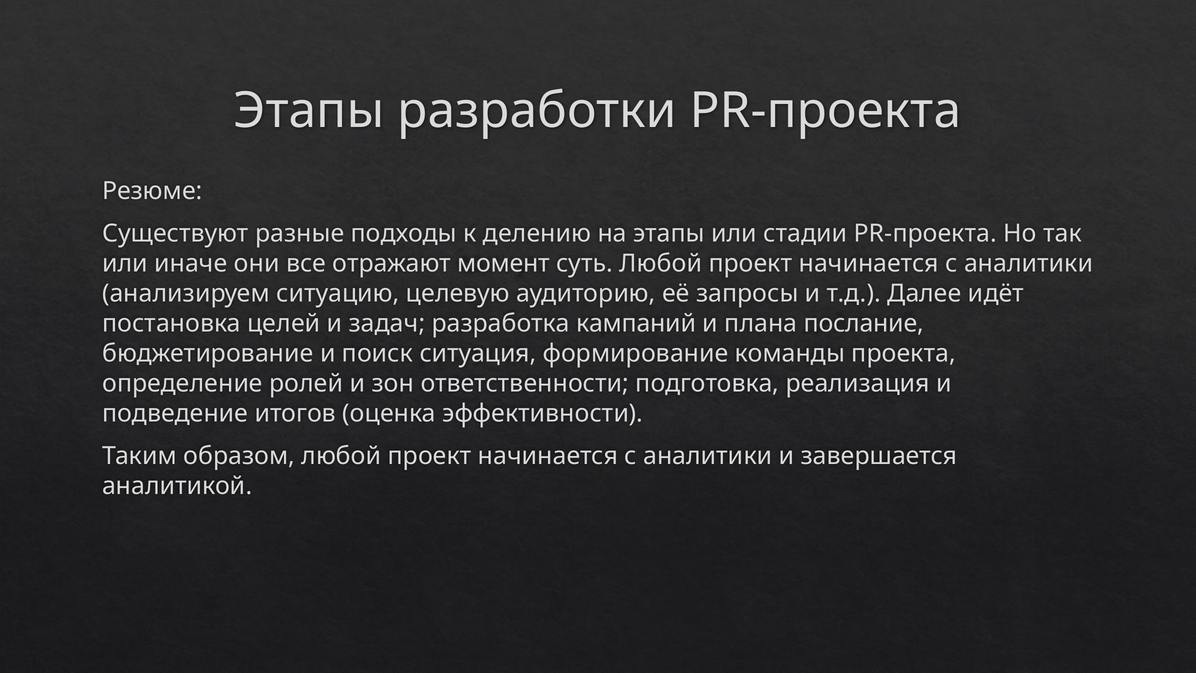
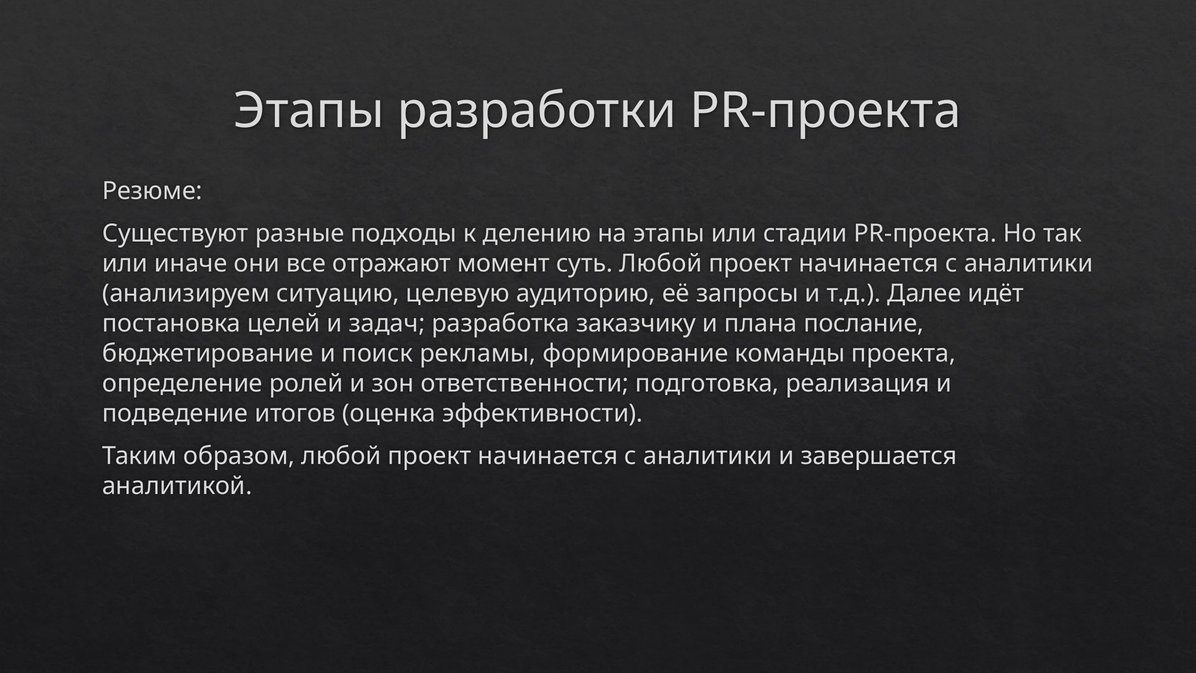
кампаний: кампаний -> заказчику
ситуация: ситуация -> рекламы
